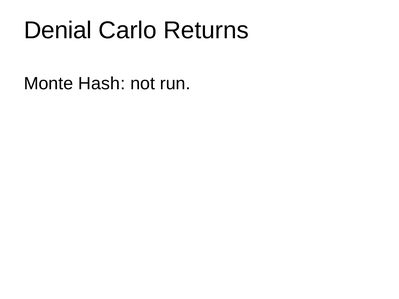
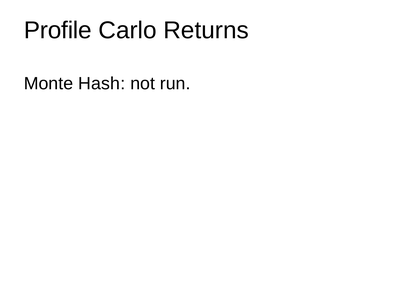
Denial: Denial -> Profile
